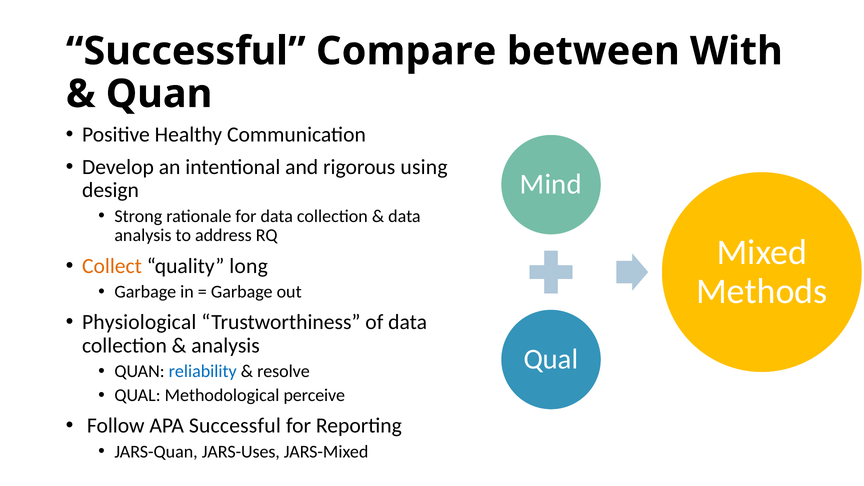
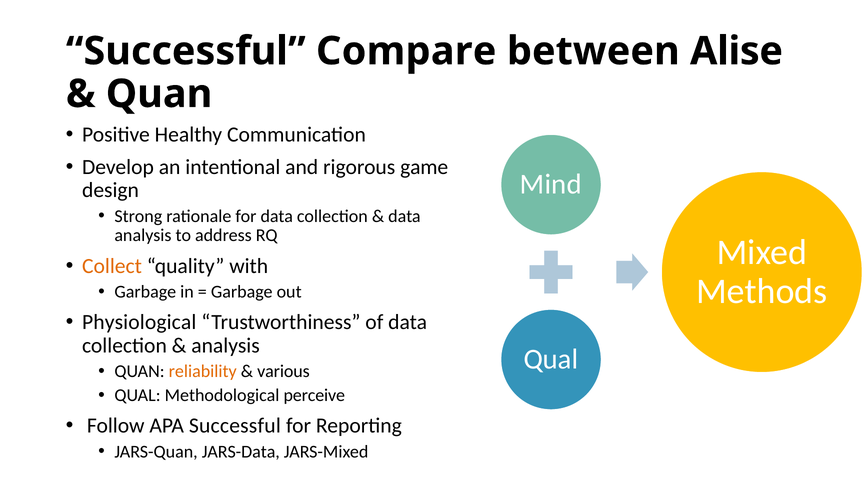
With: With -> Alise
using: using -> game
long: long -> with
reliability colour: blue -> orange
resolve: resolve -> various
JARS-Uses: JARS-Uses -> JARS-Data
